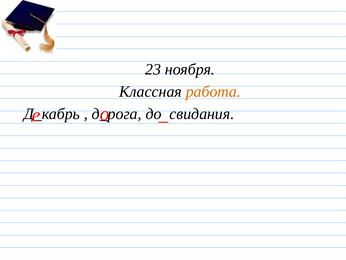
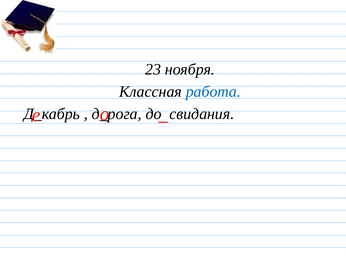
работа colour: orange -> blue
